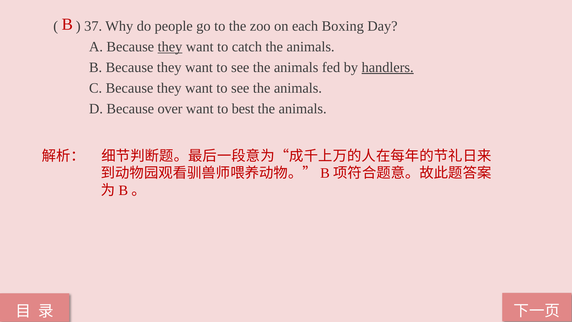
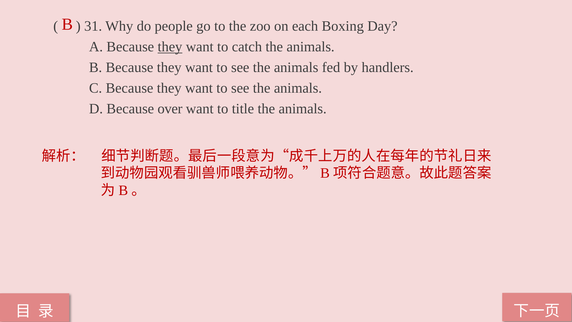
37: 37 -> 31
handlers underline: present -> none
best: best -> title
